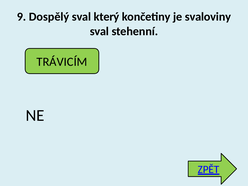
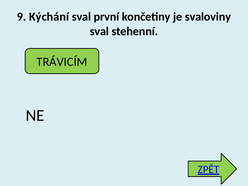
Dospělý: Dospělý -> Kýchání
který: který -> první
